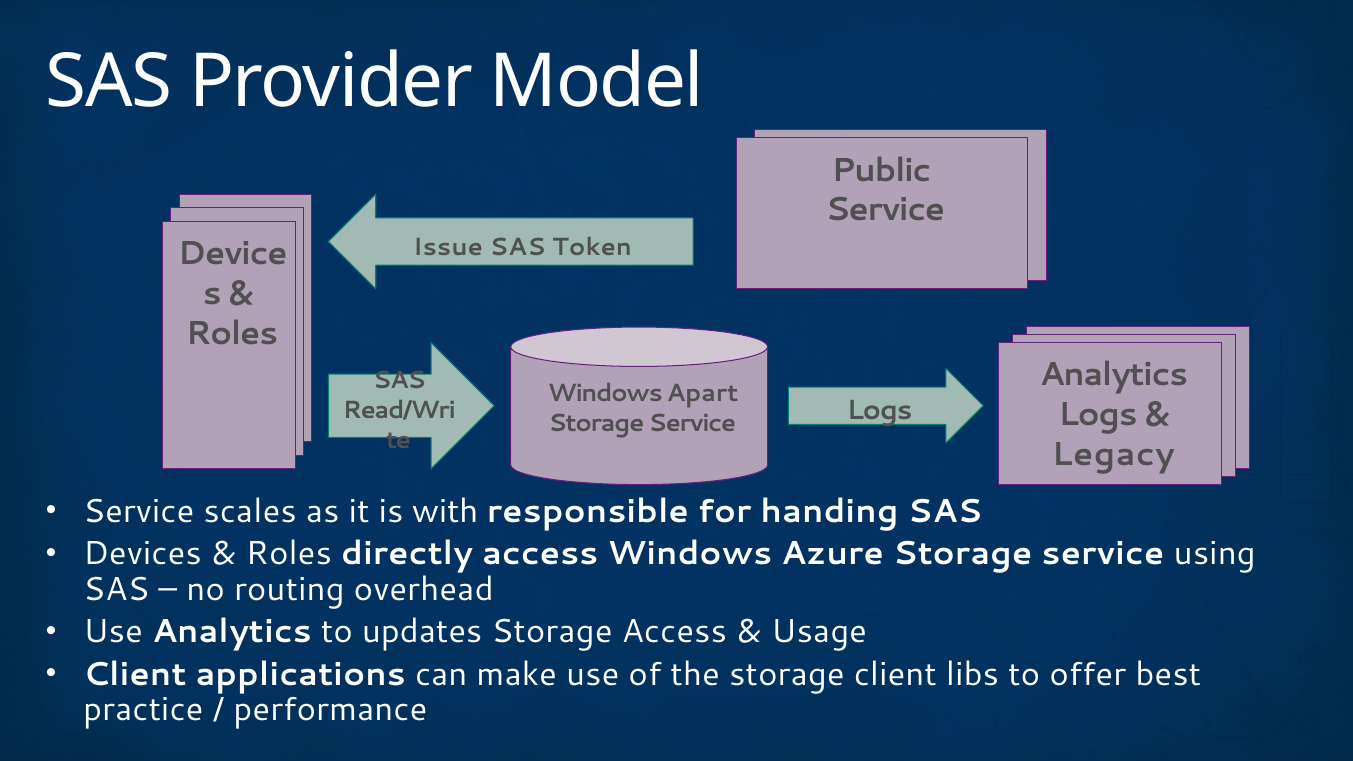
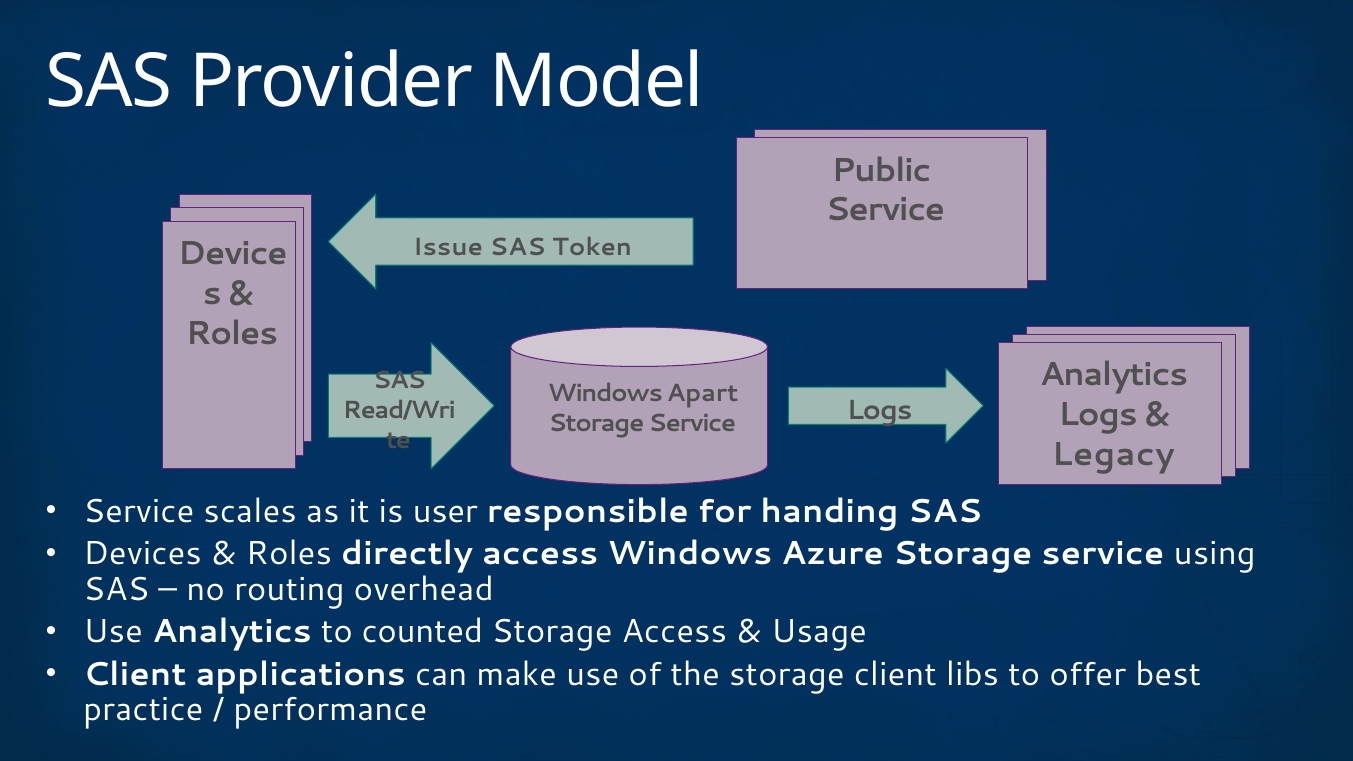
with: with -> user
updates: updates -> counted
